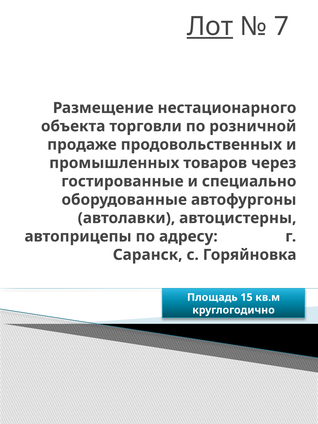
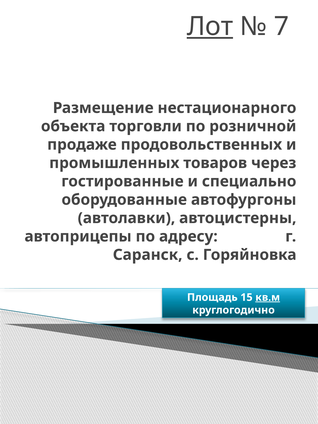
кв.м underline: none -> present
